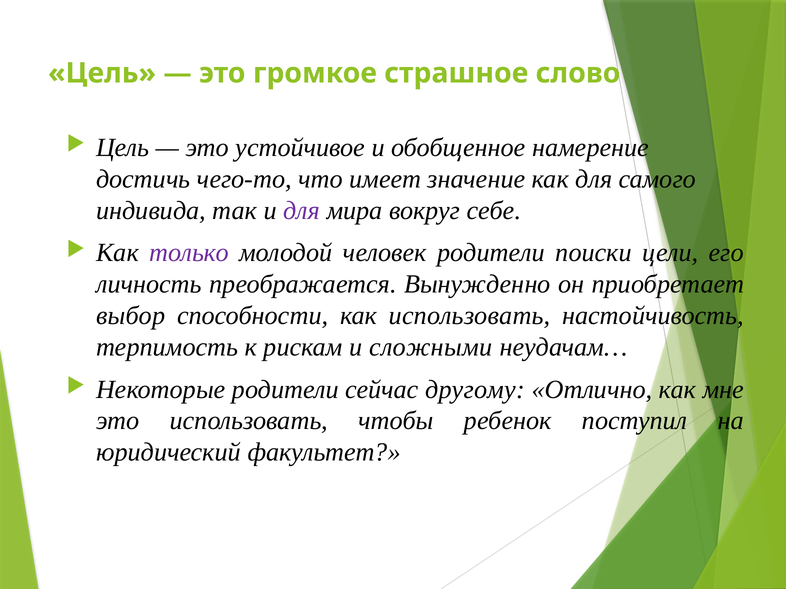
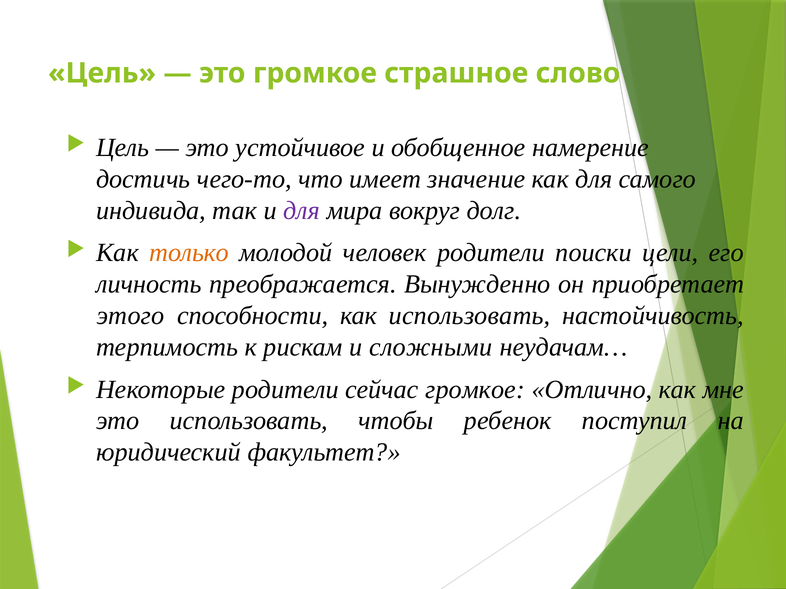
себе: себе -> долг
только colour: purple -> orange
выбор: выбор -> этого
сейчас другому: другому -> громкое
